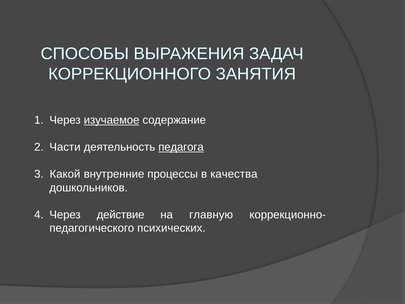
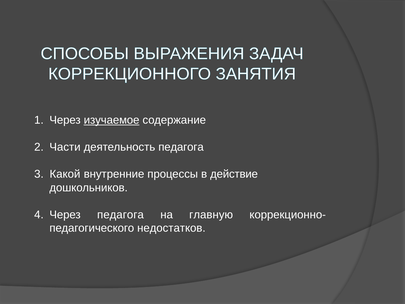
педагога at (181, 147) underline: present -> none
качества: качества -> действие
Через действие: действие -> педагога
психических: психических -> недостатков
